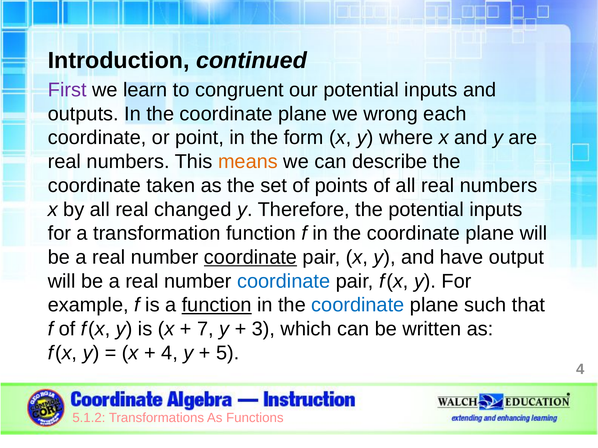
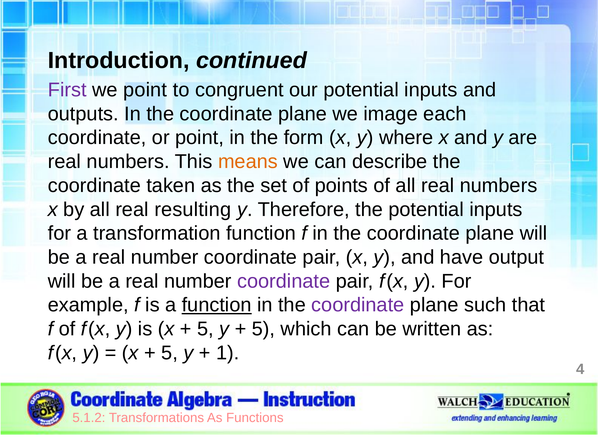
we learn: learn -> point
wrong: wrong -> image
changed: changed -> resulting
coordinate at (251, 258) underline: present -> none
coordinate at (284, 281) colour: blue -> purple
coordinate at (358, 305) colour: blue -> purple
7 at (205, 329): 7 -> 5
3 at (263, 329): 3 -> 5
4 at (170, 353): 4 -> 5
5: 5 -> 1
